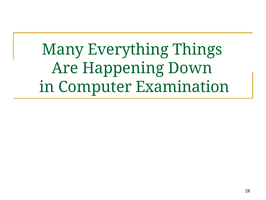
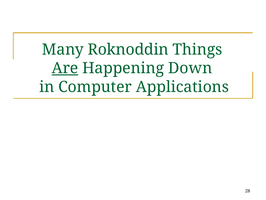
Everything: Everything -> Roknoddin
Are underline: none -> present
Examination: Examination -> Applications
